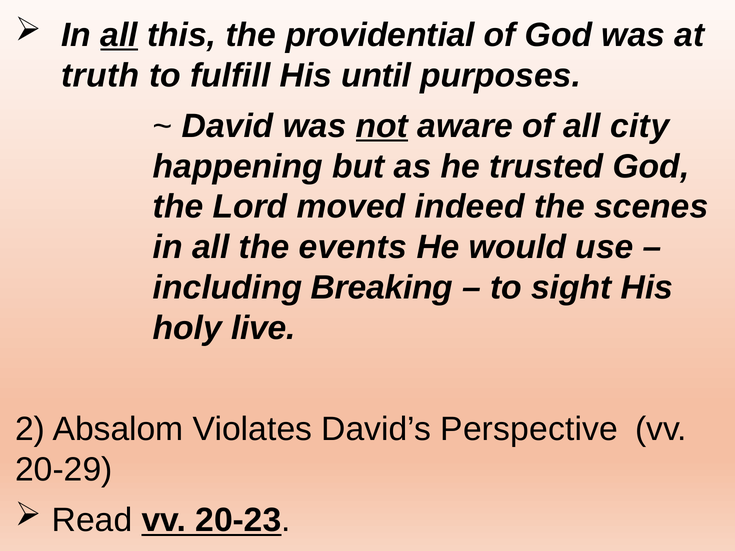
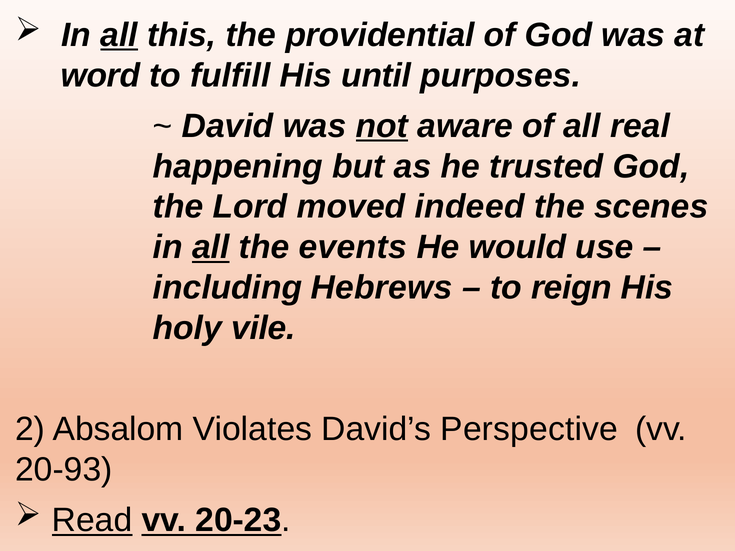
truth: truth -> word
city: city -> real
all at (211, 247) underline: none -> present
Breaking: Breaking -> Hebrews
sight: sight -> reign
live: live -> vile
20-29: 20-29 -> 20-93
Read underline: none -> present
